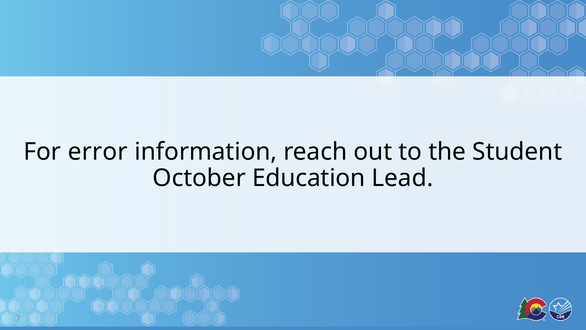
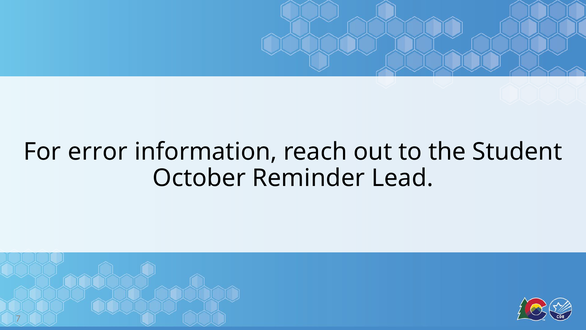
Education: Education -> Reminder
